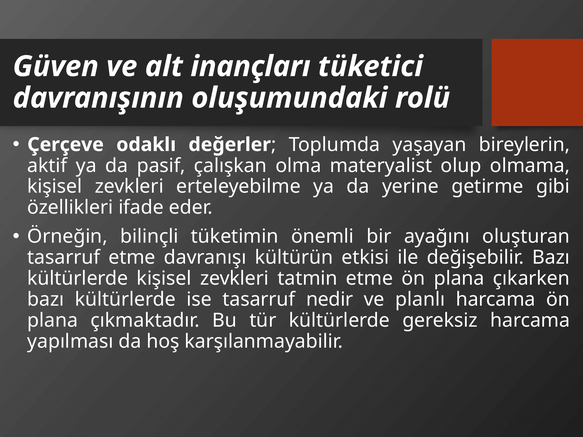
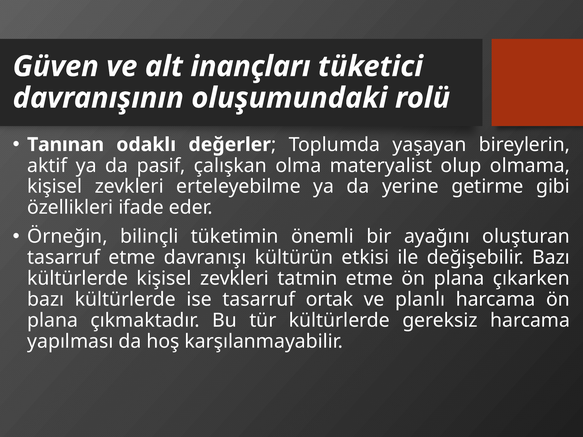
Çerçeve: Çerçeve -> Tanınan
nedir: nedir -> ortak
